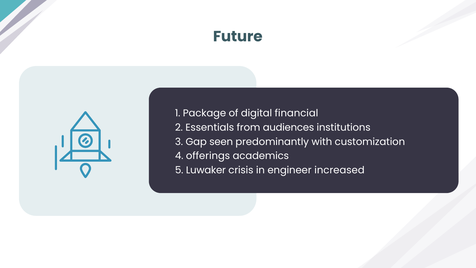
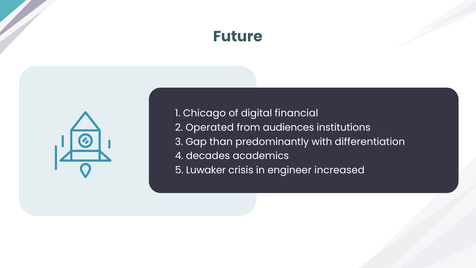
Package: Package -> Chicago
Essentials: Essentials -> Operated
seen: seen -> than
customization: customization -> differentiation
offerings: offerings -> decades
